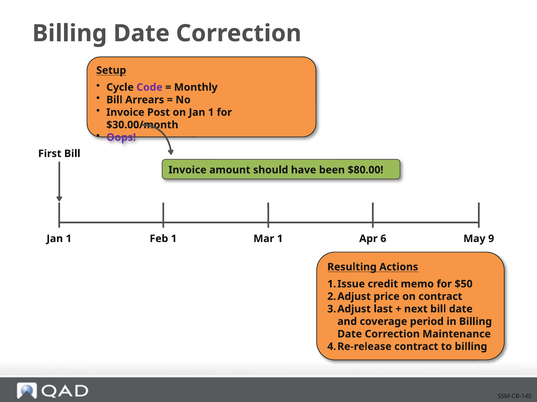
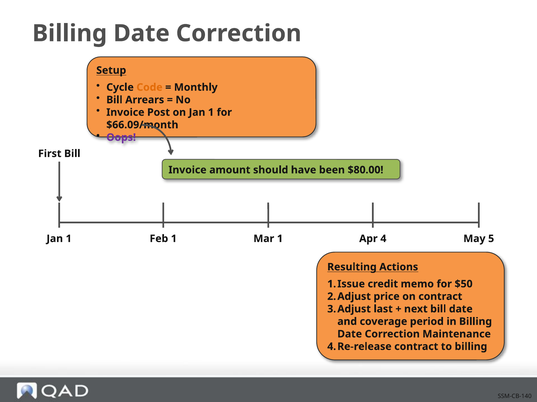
Code colour: purple -> orange
$30.00/month: $30.00/month -> $66.09/month
6: 6 -> 4
9: 9 -> 5
